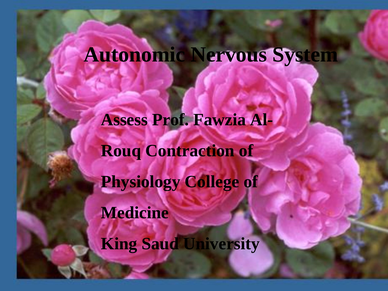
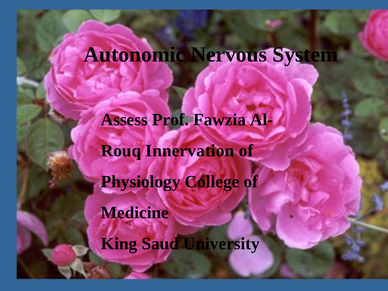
Contraction: Contraction -> Innervation
